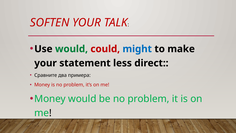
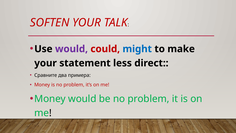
would at (71, 49) colour: green -> purple
